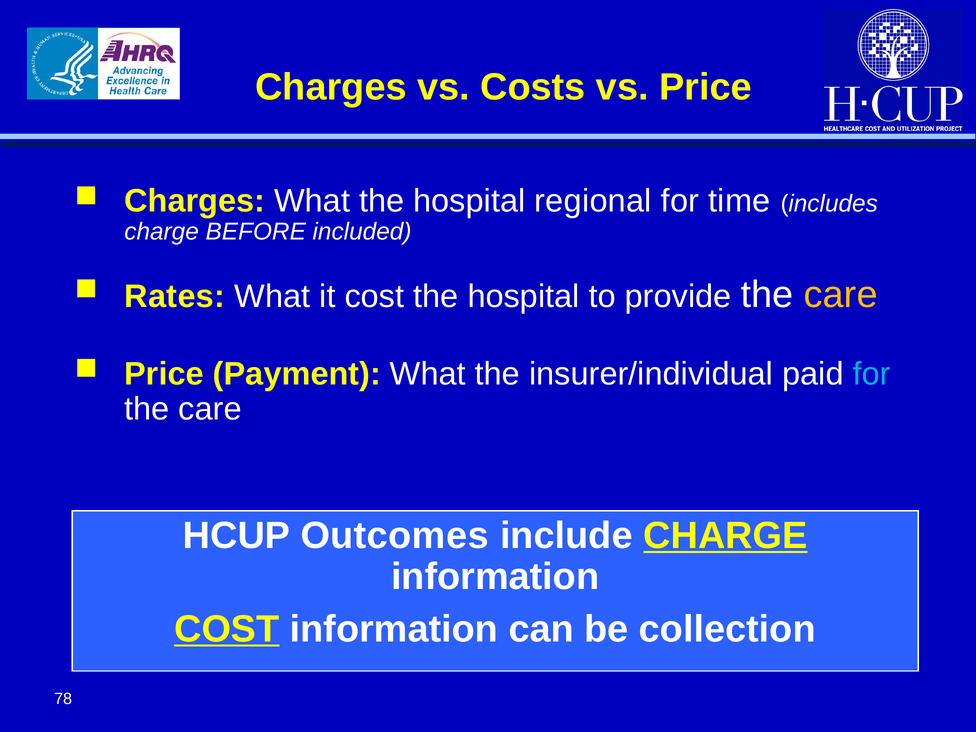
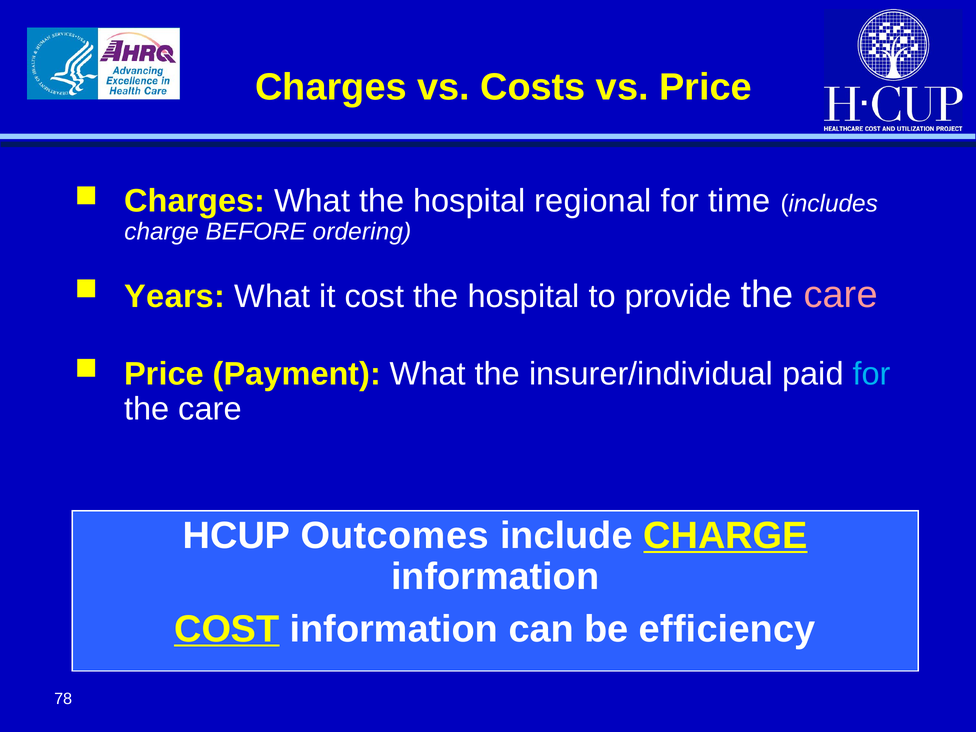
included: included -> ordering
Rates: Rates -> Years
care at (841, 295) colour: yellow -> pink
collection: collection -> efficiency
